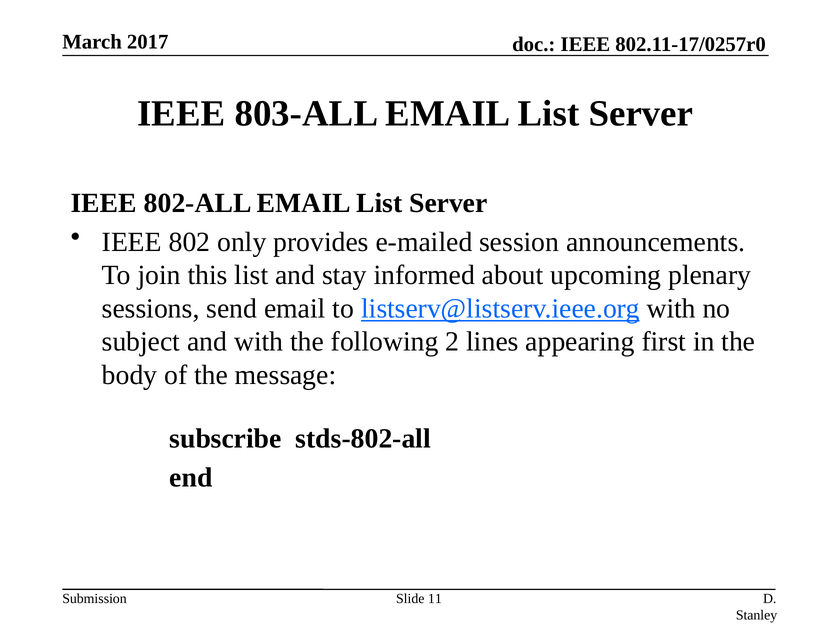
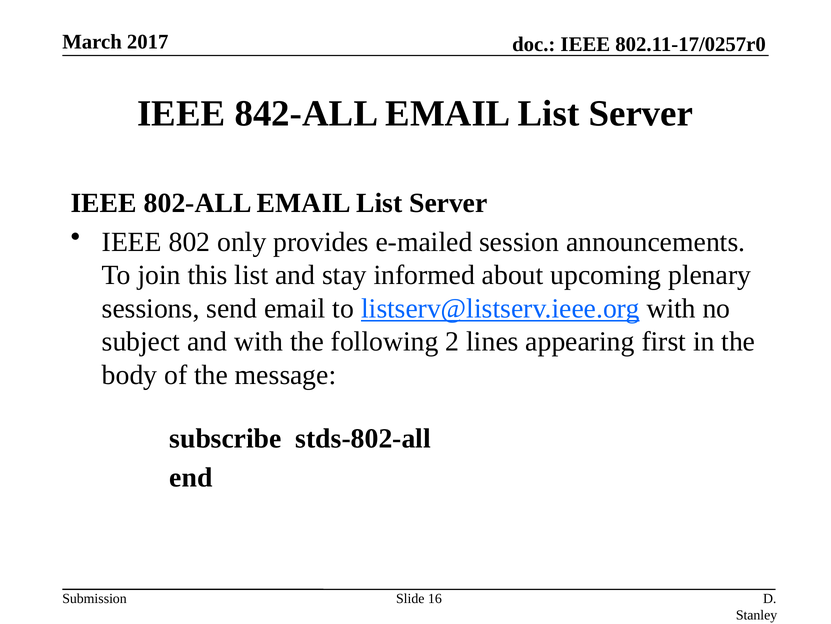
803-ALL: 803-ALL -> 842-ALL
11: 11 -> 16
